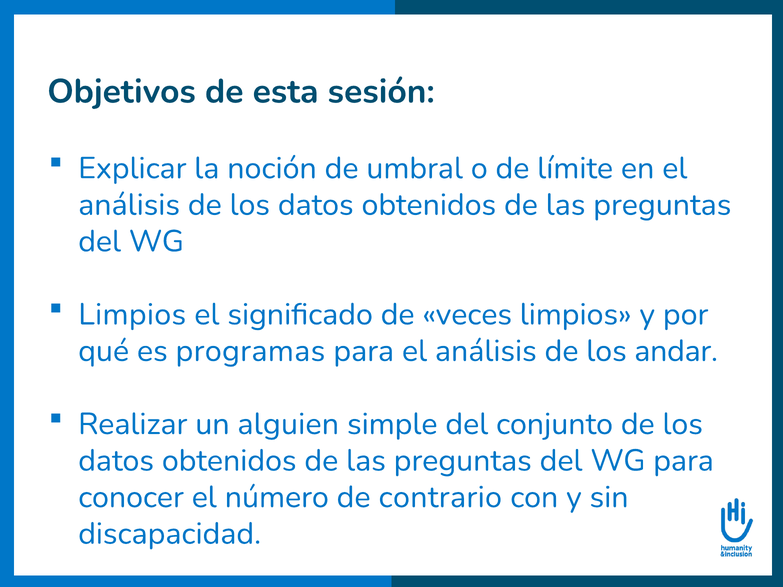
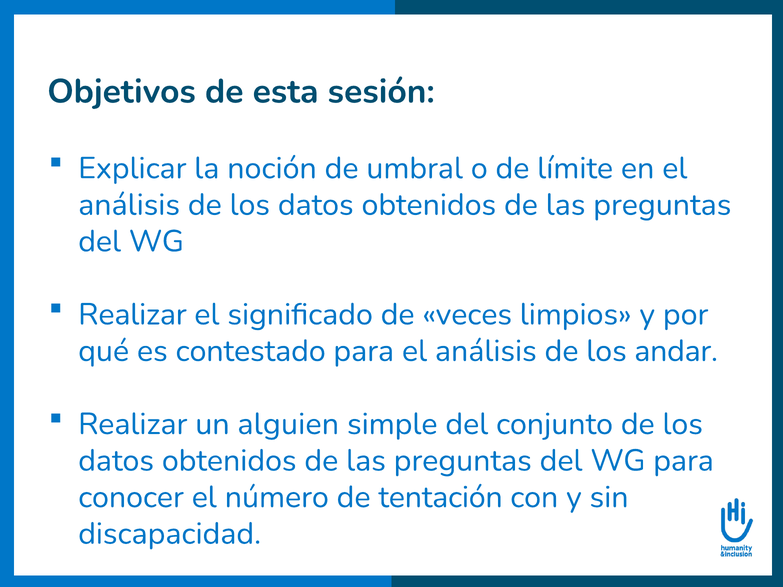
Limpios at (132, 314): Limpios -> Realizar
programas: programas -> contestado
contrario: contrario -> tentación
